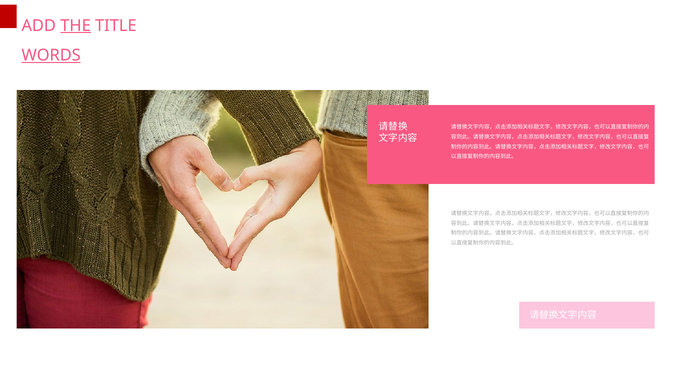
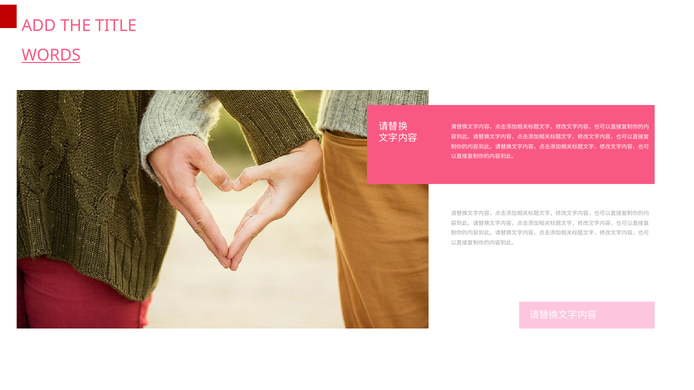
THE underline: present -> none
